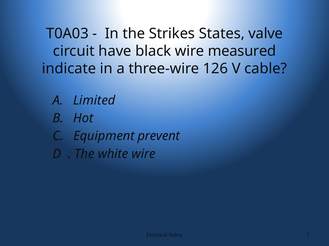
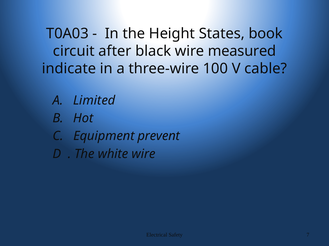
Strikes: Strikes -> Height
valve: valve -> book
have: have -> after
126: 126 -> 100
